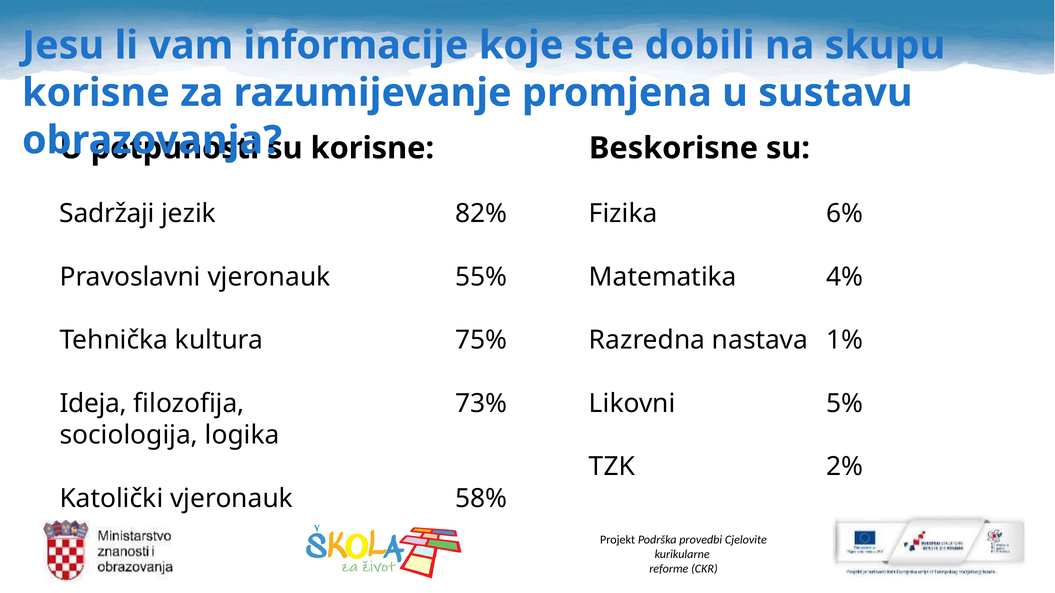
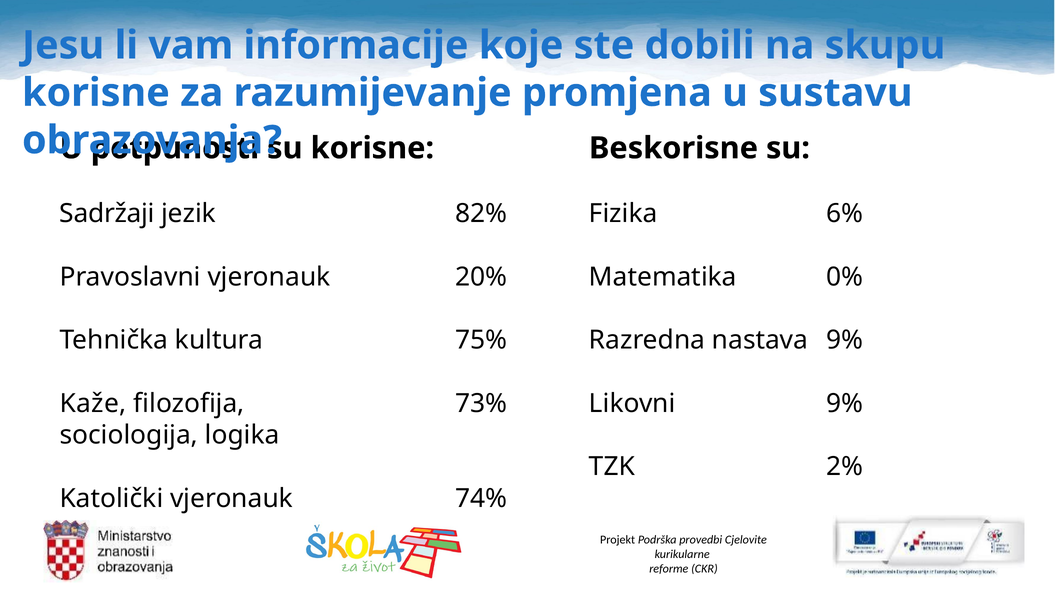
55%: 55% -> 20%
4%: 4% -> 0%
nastava 1%: 1% -> 9%
Ideja: Ideja -> Kaže
Likovni 5%: 5% -> 9%
58%: 58% -> 74%
